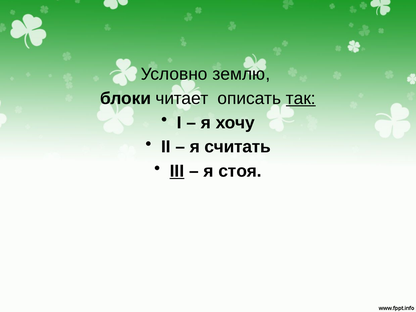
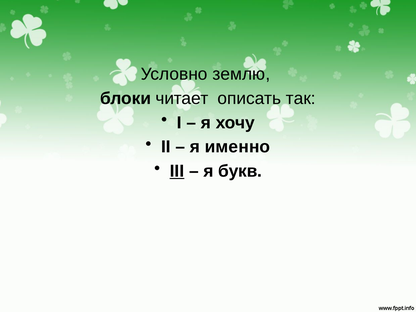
так underline: present -> none
считать: считать -> именно
стоя: стоя -> букв
